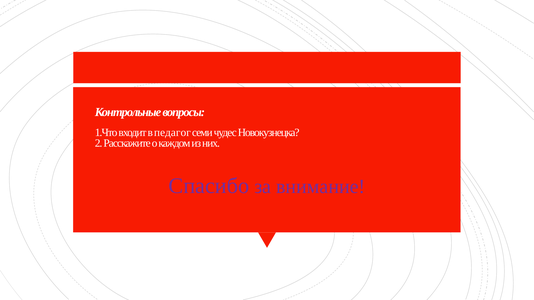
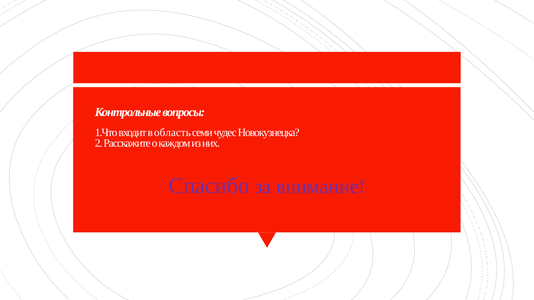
педагог: педагог -> область
